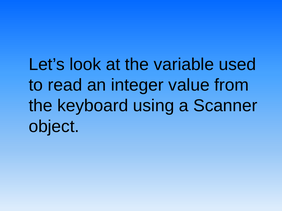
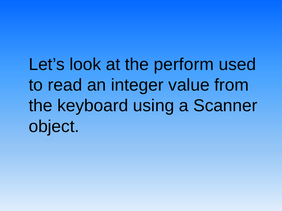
variable: variable -> perform
